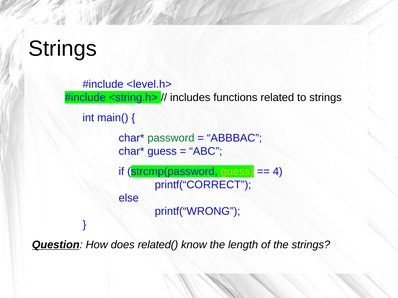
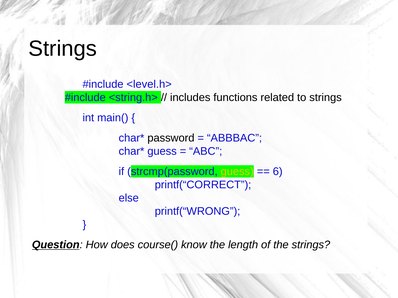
password colour: green -> black
4: 4 -> 6
related(: related( -> course(
